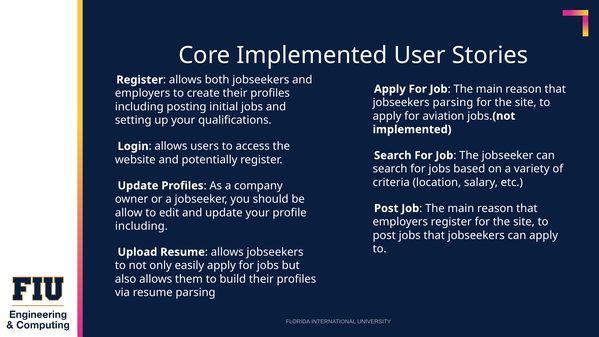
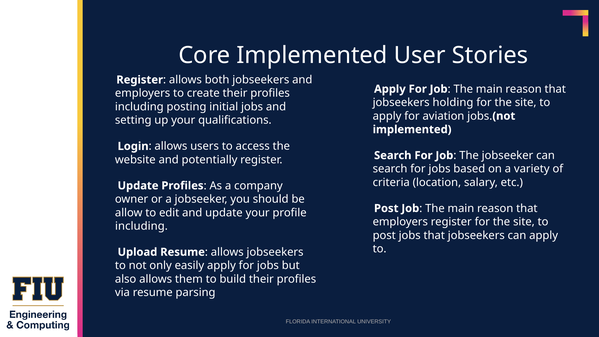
jobseekers parsing: parsing -> holding
